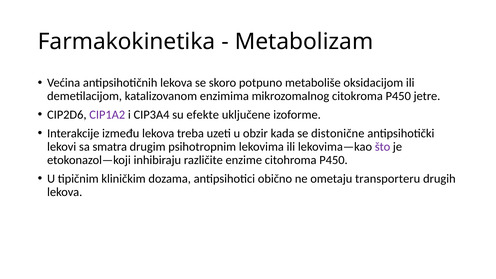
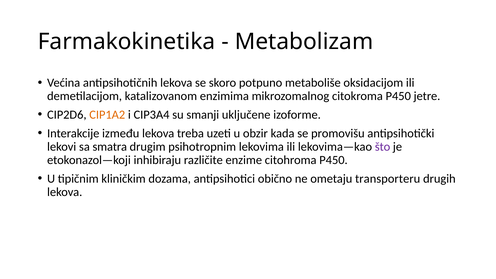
CIP1A2 colour: purple -> orange
efekte: efekte -> smanji
distonične: distonične -> promovišu
